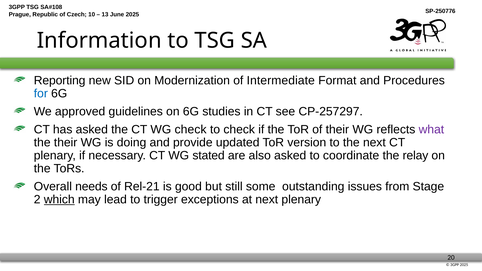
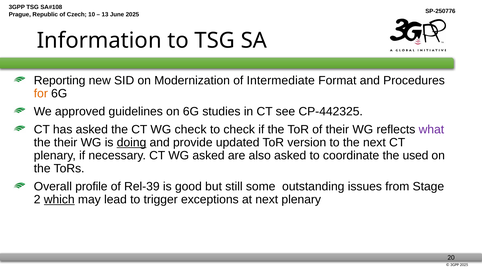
for colour: blue -> orange
CP-257297: CP-257297 -> CP-442325
doing underline: none -> present
WG stated: stated -> asked
relay: relay -> used
needs: needs -> profile
Rel-21: Rel-21 -> Rel-39
